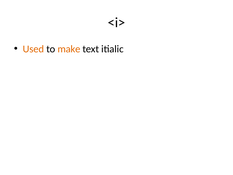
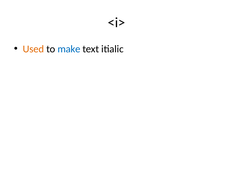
make colour: orange -> blue
